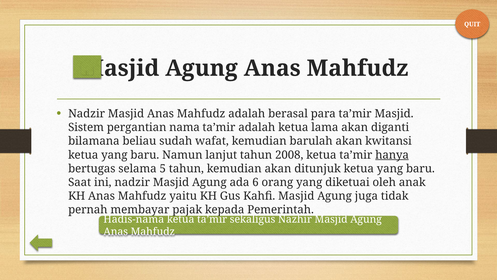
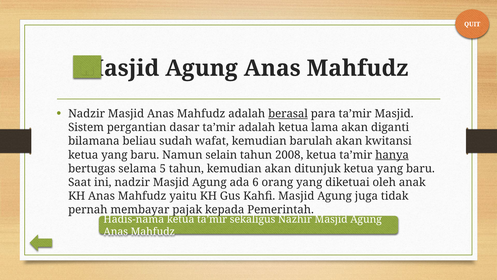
berasal underline: none -> present
nama: nama -> dasar
lanjut: lanjut -> selain
